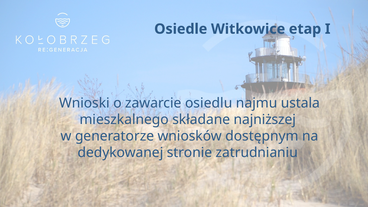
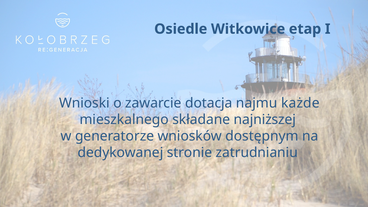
osiedlu: osiedlu -> dotacja
ustala: ustala -> każde
